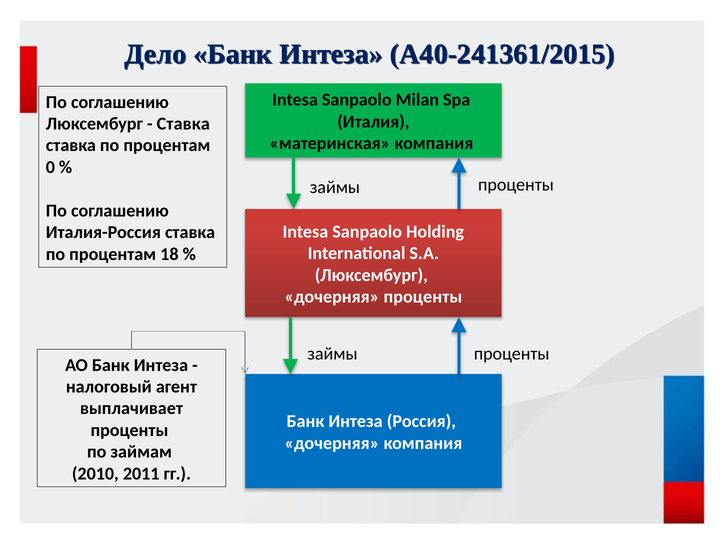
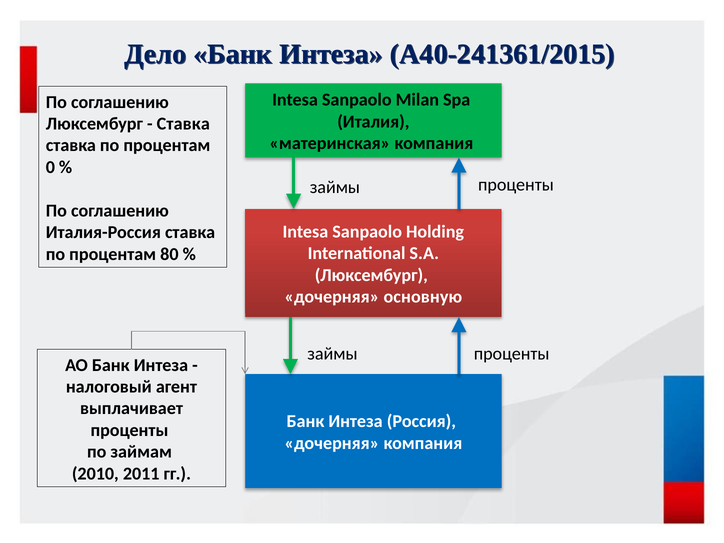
18: 18 -> 80
дочерняя проценты: проценты -> основную
